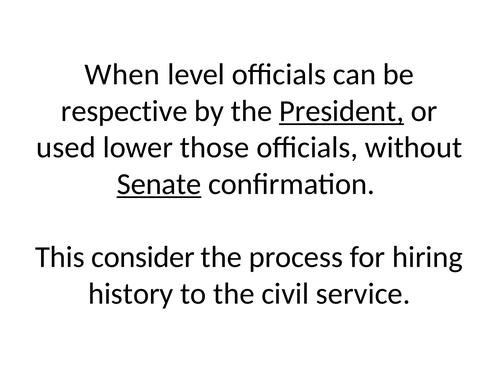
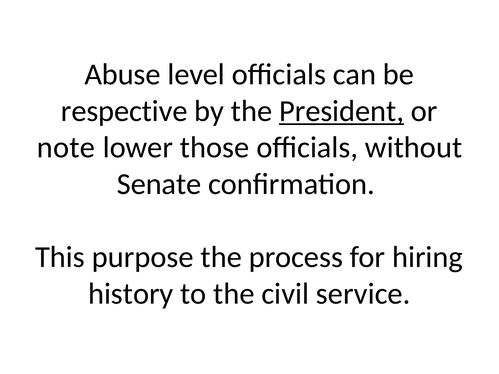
When: When -> Abuse
used: used -> note
Senate underline: present -> none
consider: consider -> purpose
